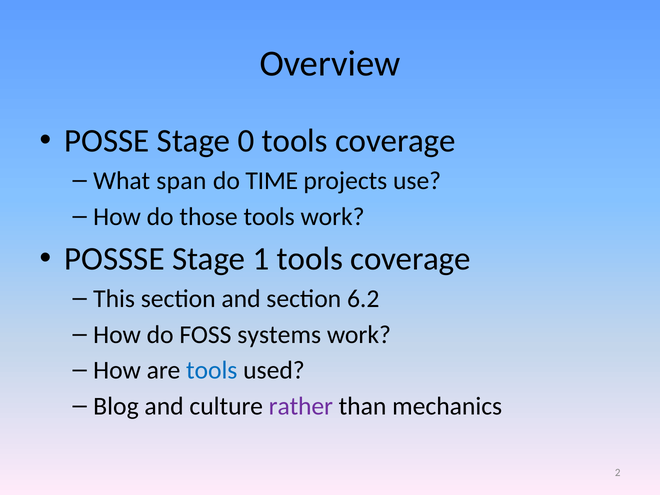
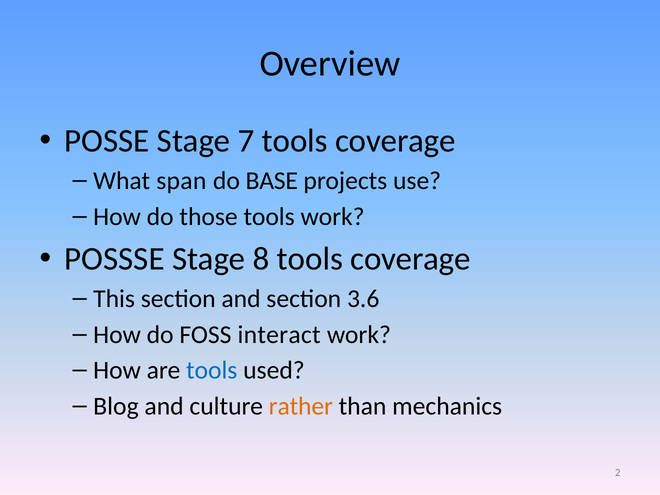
0: 0 -> 7
TIME: TIME -> BASE
1: 1 -> 8
6.2: 6.2 -> 3.6
systems: systems -> interact
rather colour: purple -> orange
